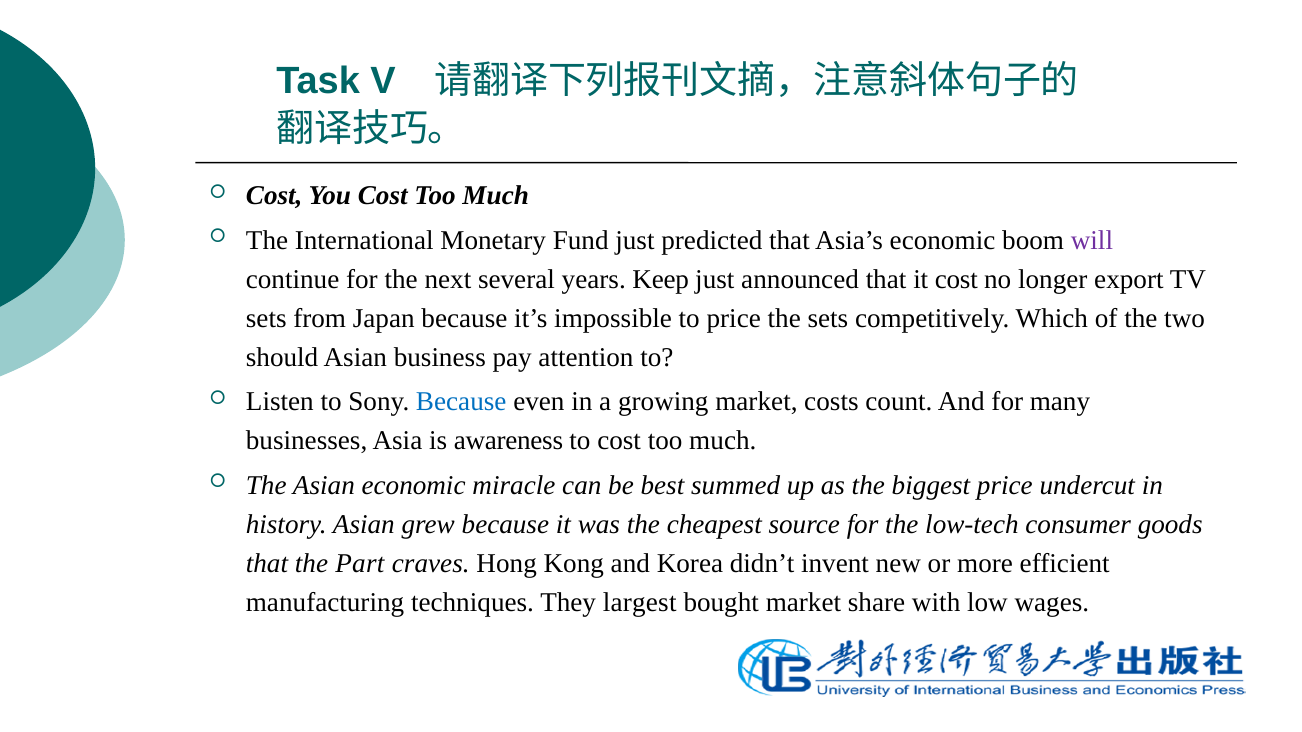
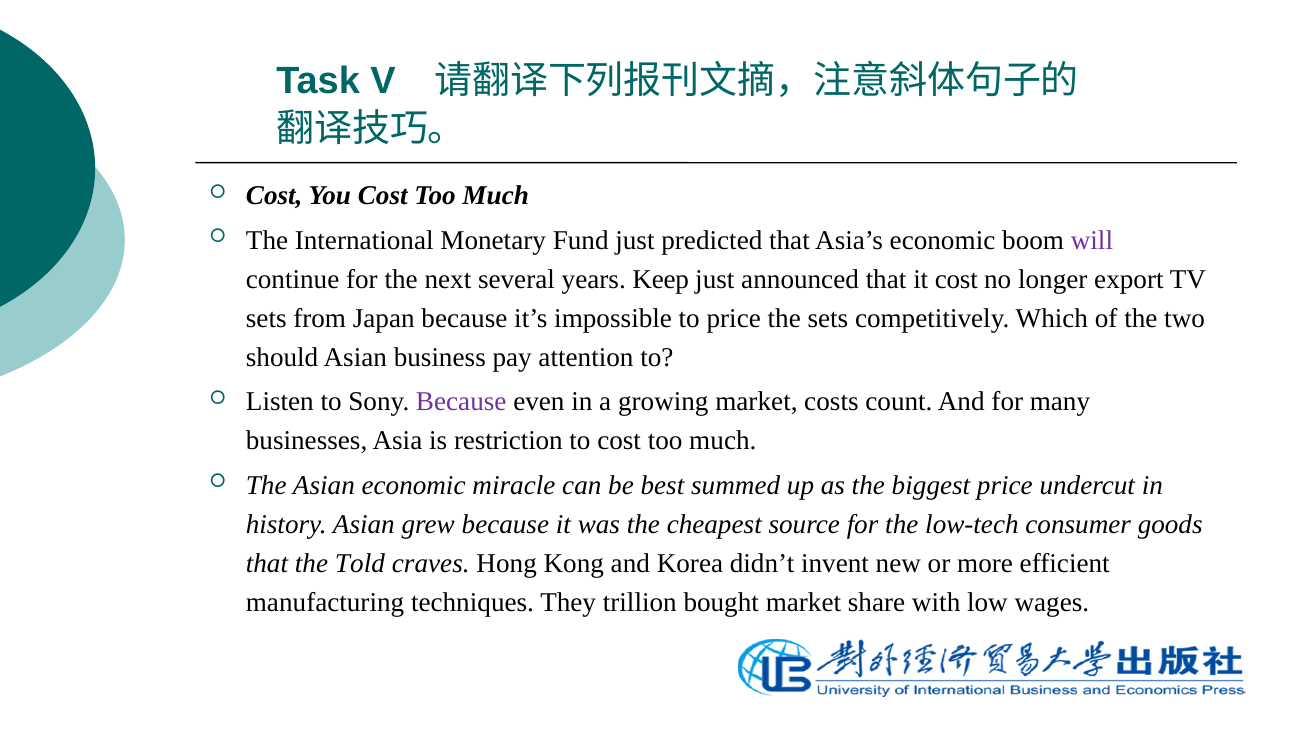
Because at (461, 402) colour: blue -> purple
awareness: awareness -> restriction
Part: Part -> Told
largest: largest -> trillion
